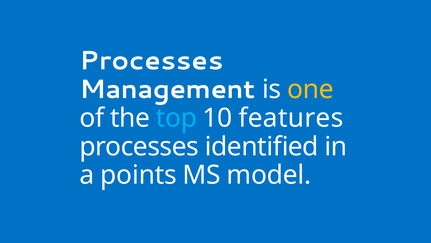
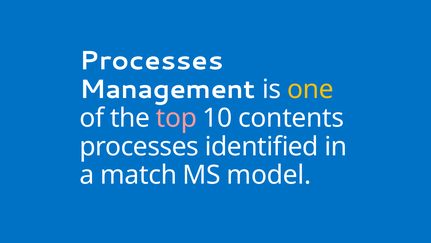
top colour: light blue -> pink
features: features -> contents
points: points -> match
